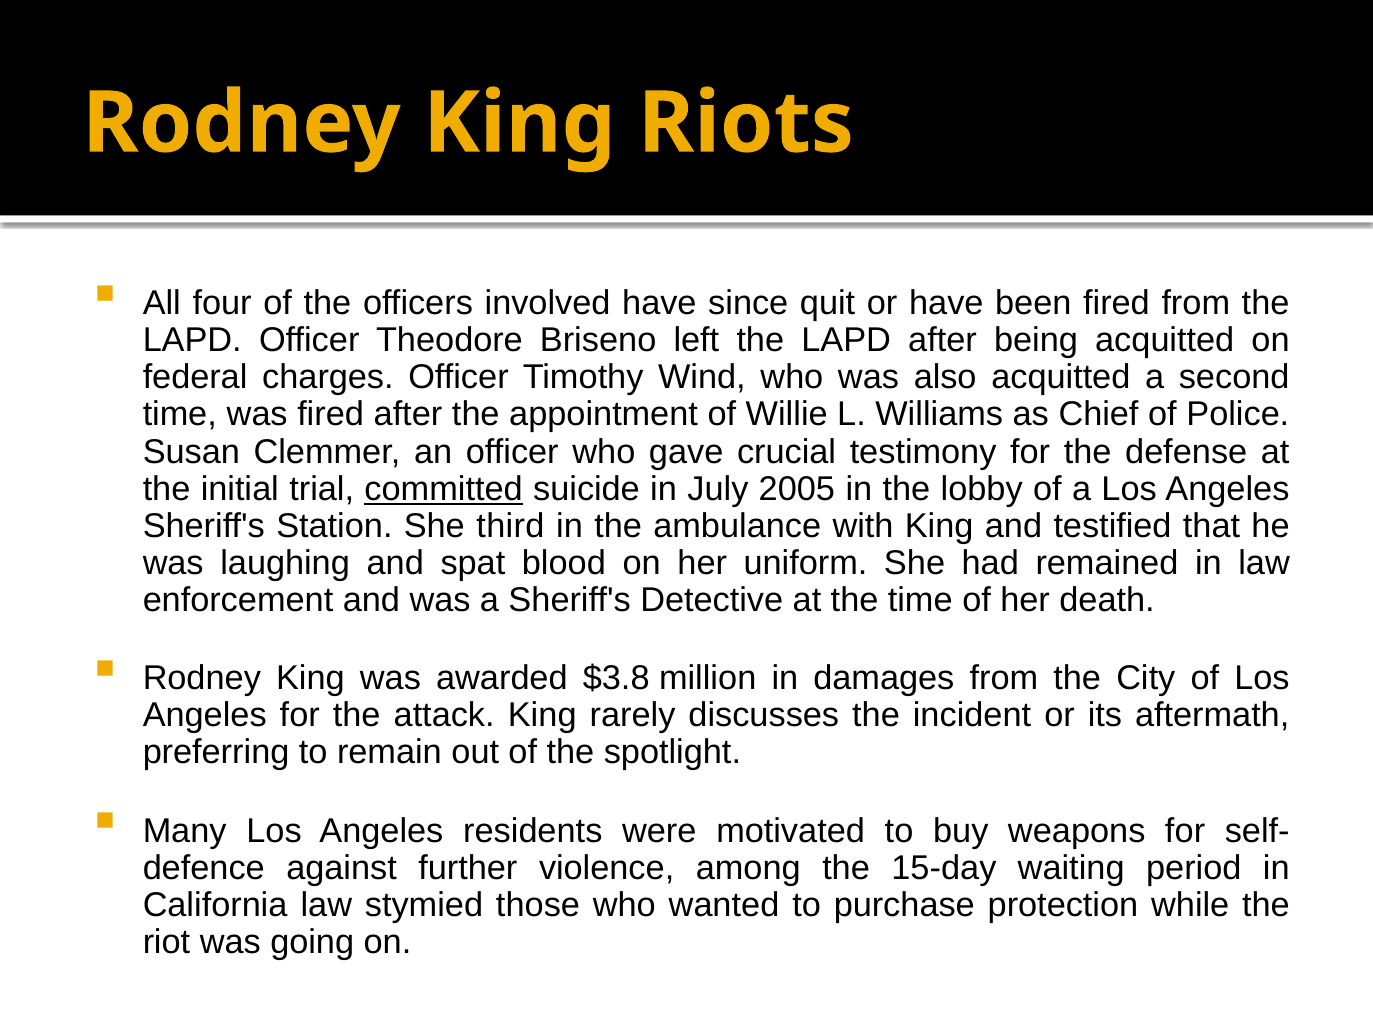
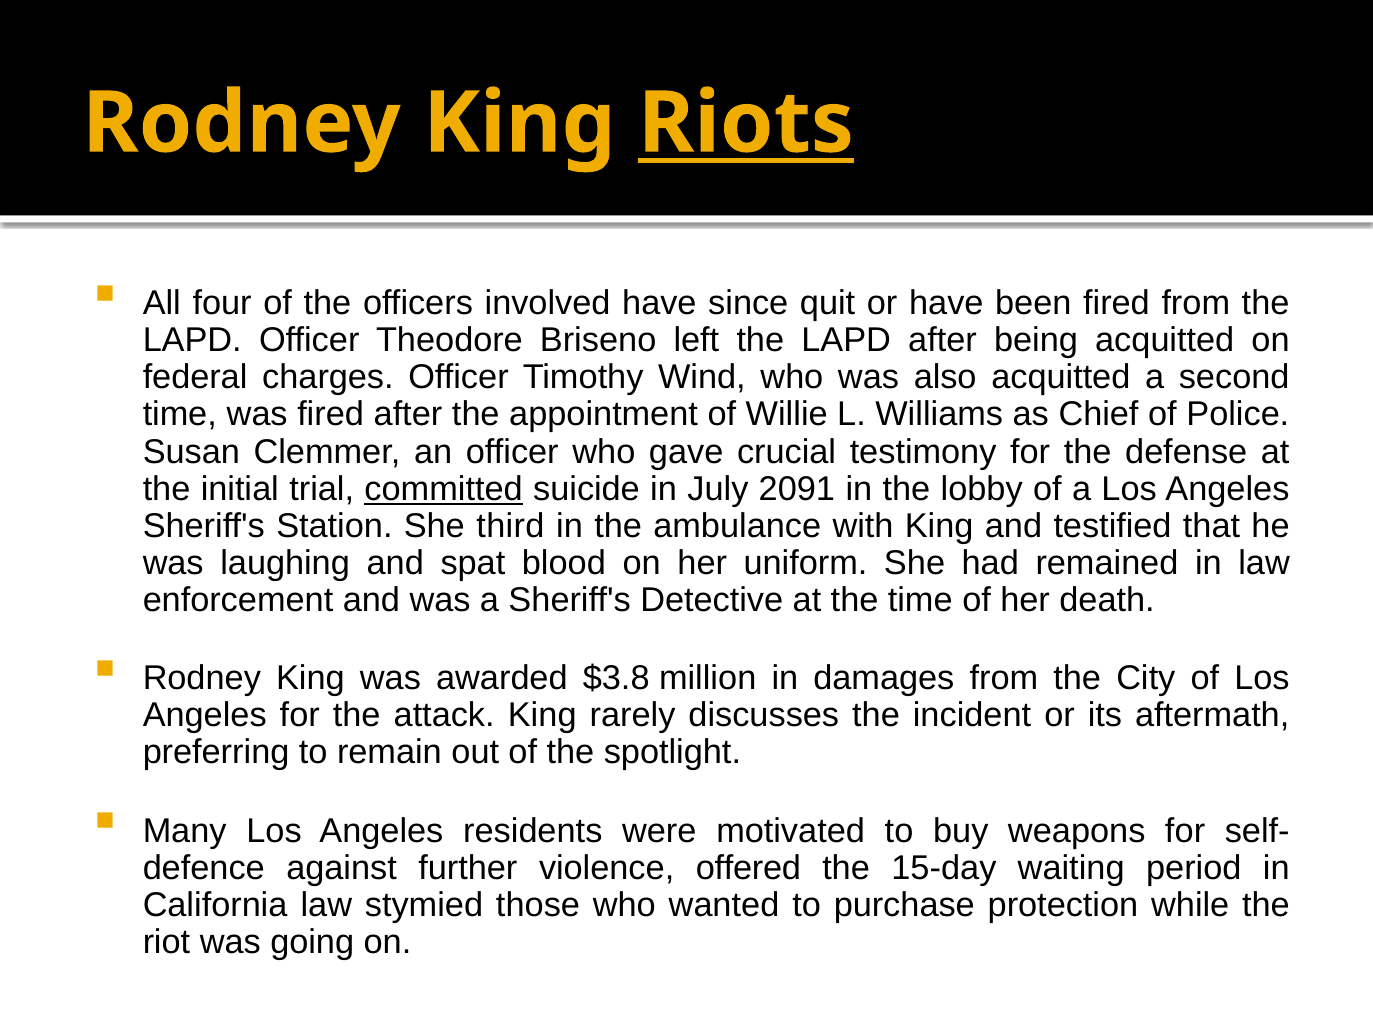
Riots underline: none -> present
2005: 2005 -> 2091
among: among -> offered
